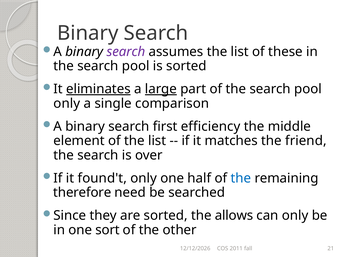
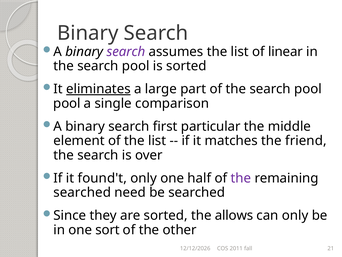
these: these -> linear
large underline: present -> none
only at (67, 103): only -> pool
efficiency: efficiency -> particular
the at (241, 178) colour: blue -> purple
therefore at (82, 192): therefore -> searched
